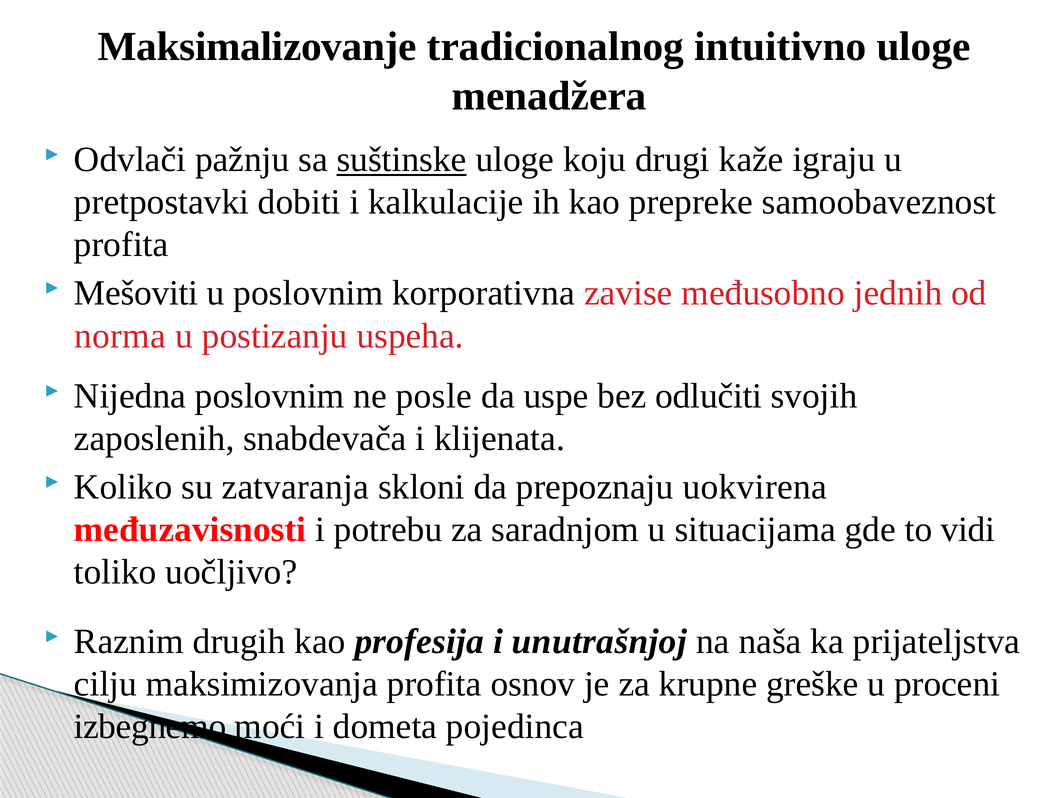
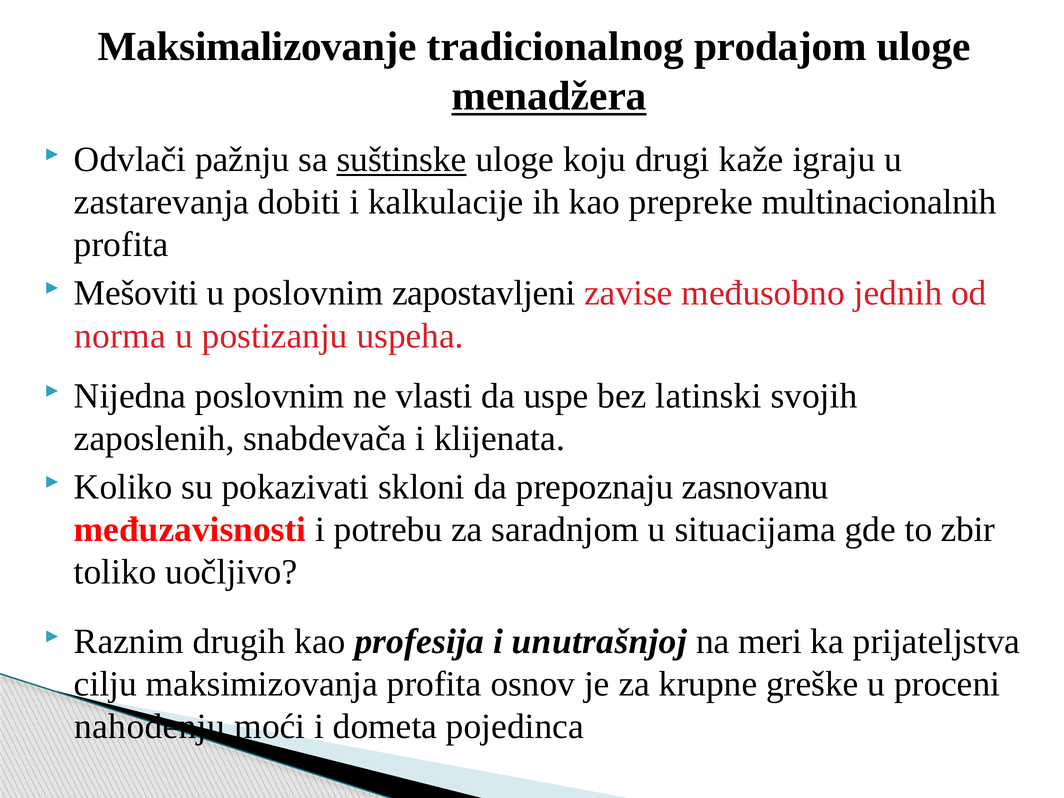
intuitivno: intuitivno -> prodajom
menadžera underline: none -> present
pretpostavki: pretpostavki -> zastarevanja
samoobaveznost: samoobaveznost -> multinacionalnih
korporativna: korporativna -> zapostavljeni
posle: posle -> vlasti
odlučiti: odlučiti -> latinski
zatvaranja: zatvaranja -> pokazivati
uokvirena: uokvirena -> zasnovanu
vidi: vidi -> zbir
naša: naša -> meri
izbegnemo: izbegnemo -> nahođenju
